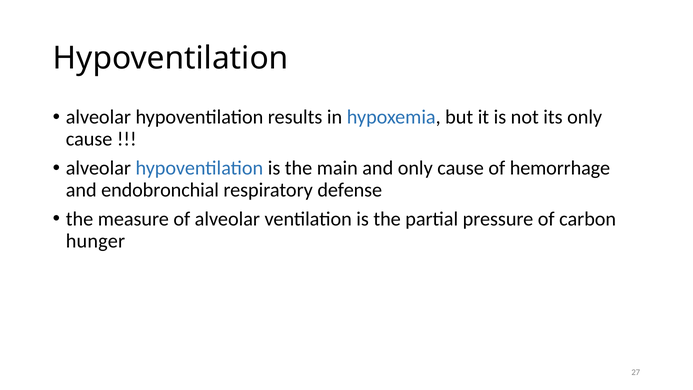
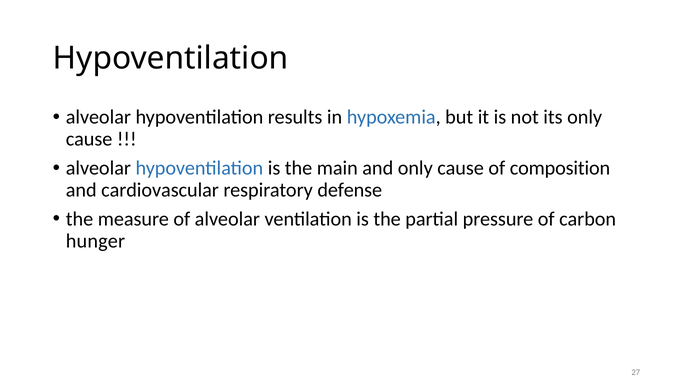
hemorrhage: hemorrhage -> composition
endobronchial: endobronchial -> cardiovascular
